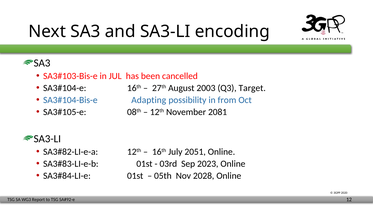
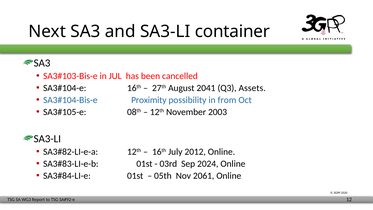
encoding: encoding -> container
2003: 2003 -> 2041
Target: Target -> Assets
Adapting: Adapting -> Proximity
2081: 2081 -> 2003
2051: 2051 -> 2012
2023: 2023 -> 2024
2028: 2028 -> 2061
